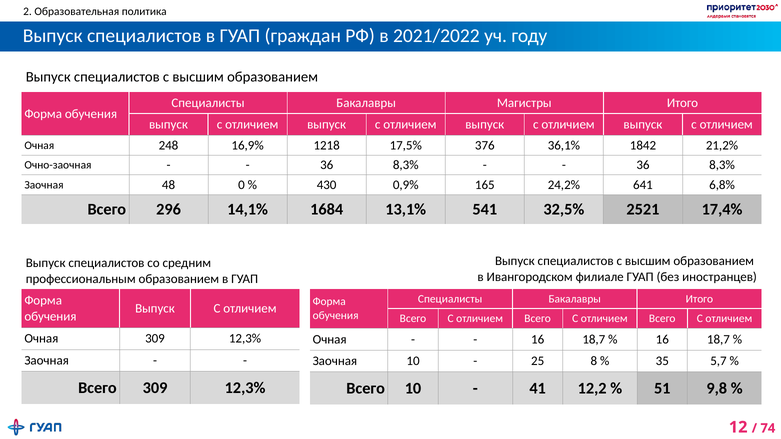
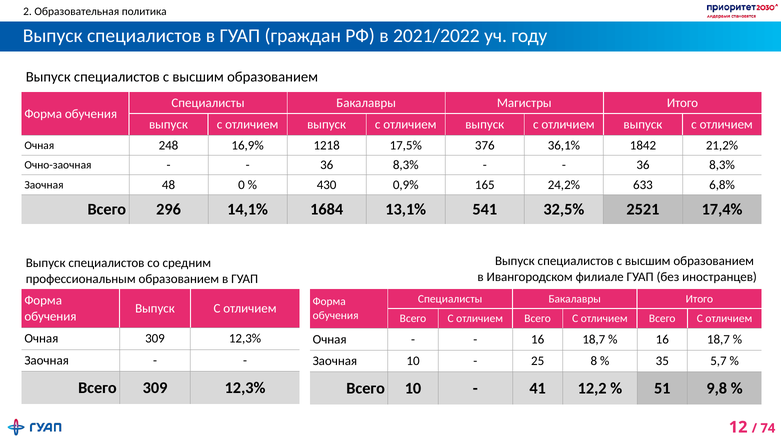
641: 641 -> 633
